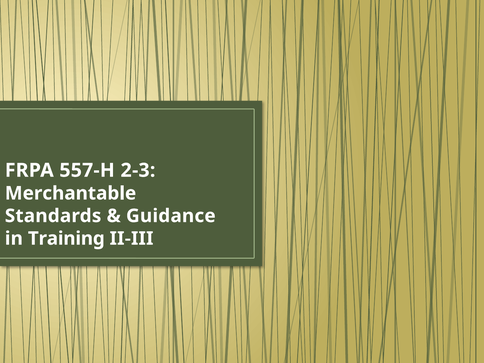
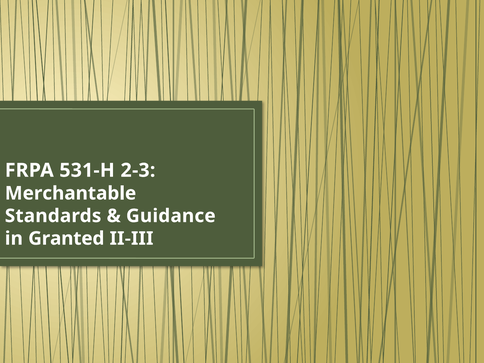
557-H: 557-H -> 531-H
Training: Training -> Granted
